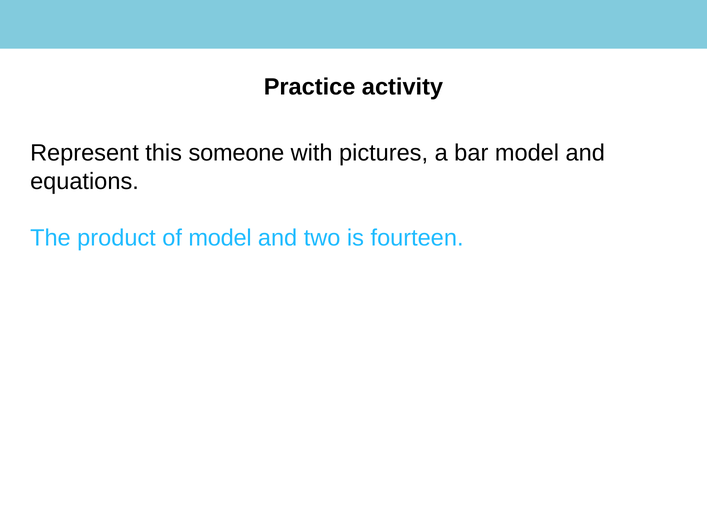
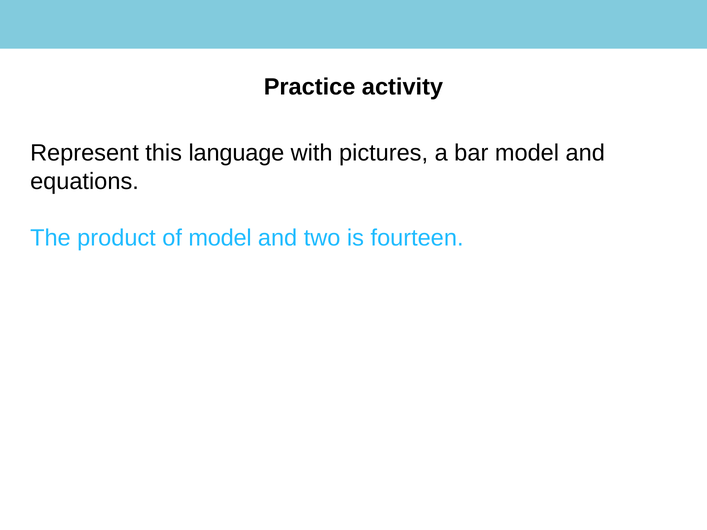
someone: someone -> language
